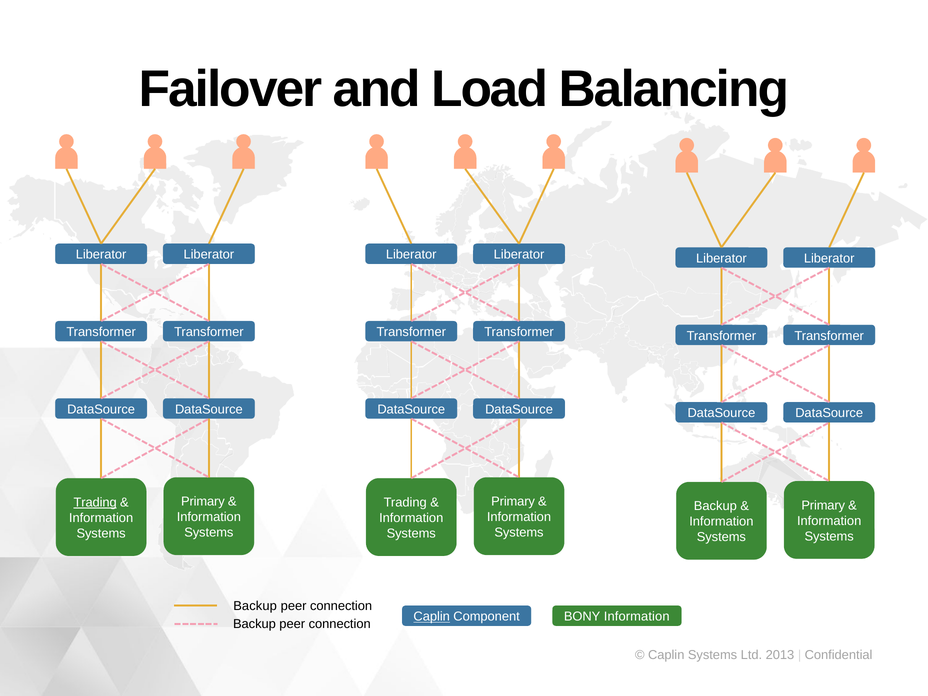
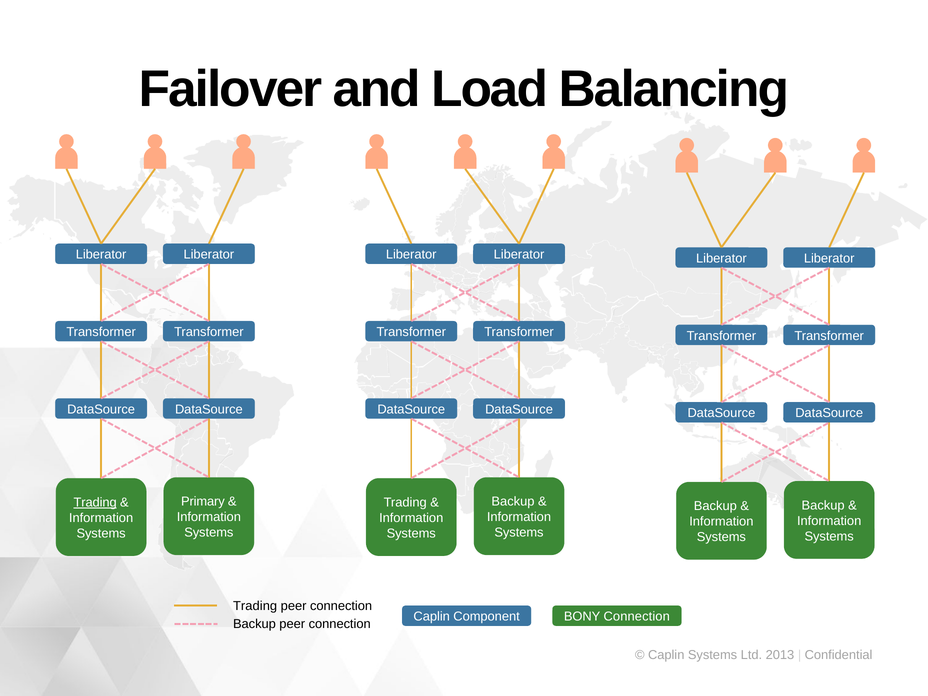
Primary at (513, 502): Primary -> Backup
Primary at (823, 505): Primary -> Backup
Backup at (255, 606): Backup -> Trading
Caplin at (432, 617) underline: present -> none
BONY Information: Information -> Connection
